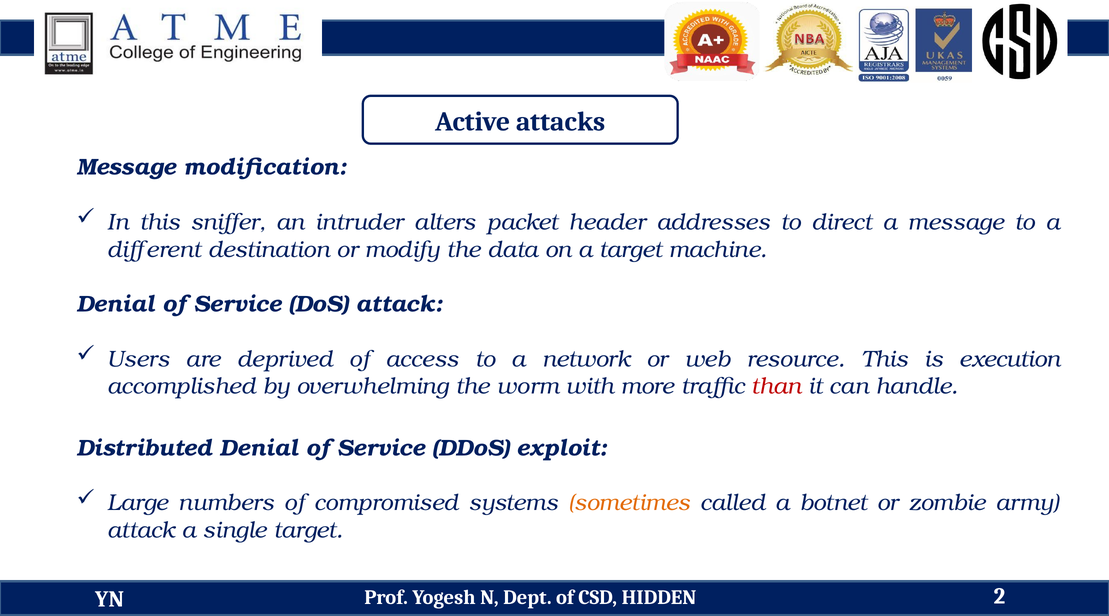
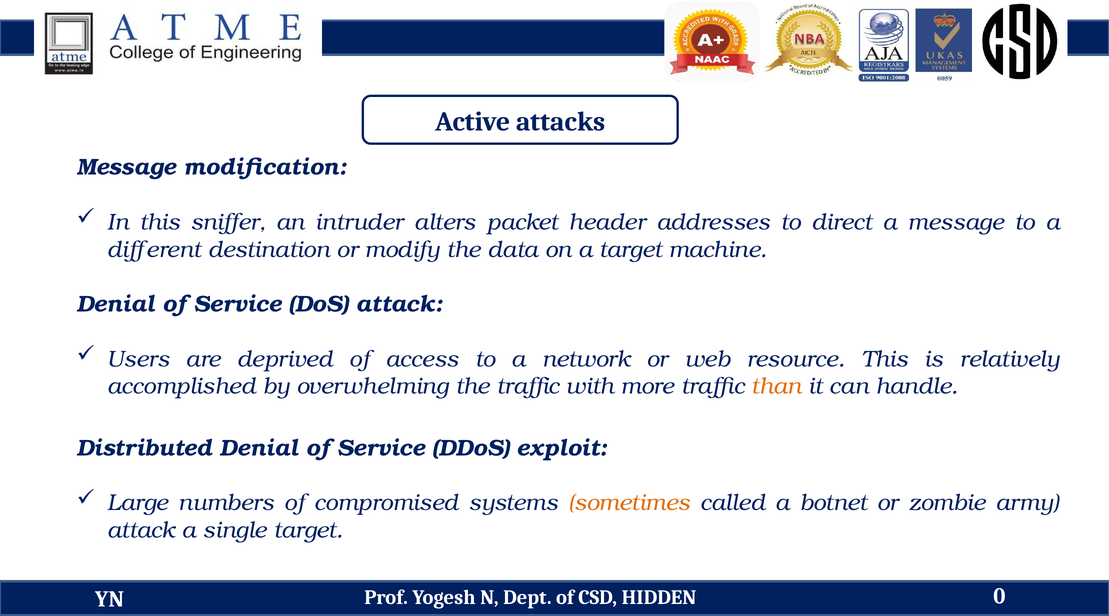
execution: execution -> relatively
the worm: worm -> traffic
than colour: red -> orange
2: 2 -> 0
